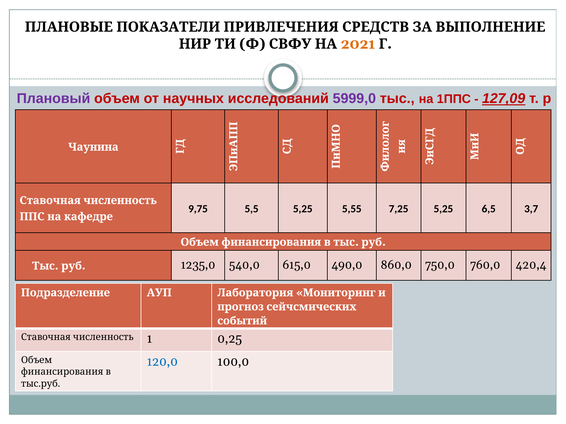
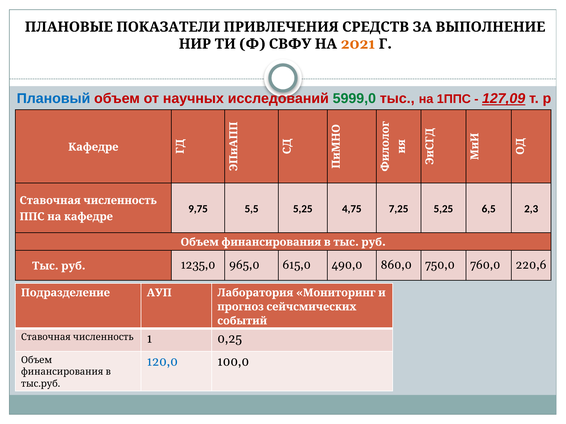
Плановый colour: purple -> blue
5999,0 colour: purple -> green
Чаунина at (93, 147): Чаунина -> Кафедре
5,55: 5,55 -> 4,75
3,7: 3,7 -> 2,3
540,0: 540,0 -> 965,0
420,4: 420,4 -> 220,6
